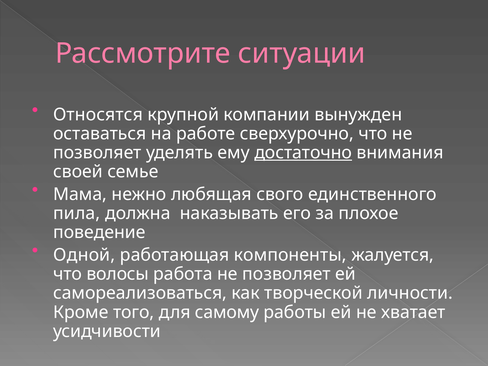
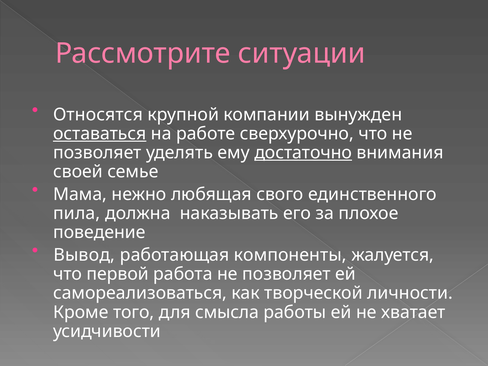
оставаться underline: none -> present
Одной: Одной -> Вывод
волосы: волосы -> первой
самому: самому -> смысла
